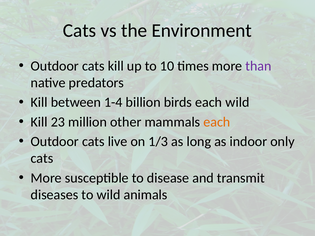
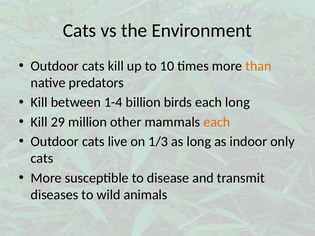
than colour: purple -> orange
each wild: wild -> long
23: 23 -> 29
